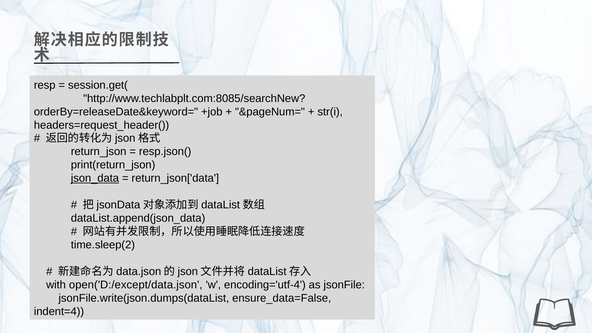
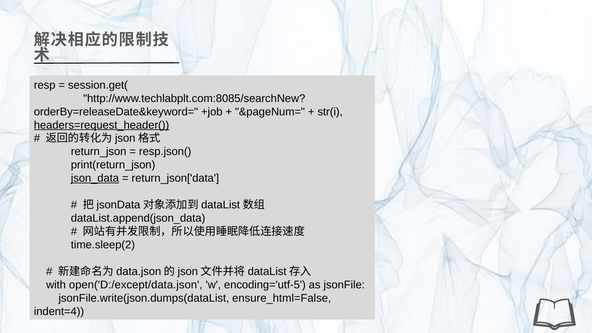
headers=request_header( underline: none -> present
encoding='utf-4: encoding='utf-4 -> encoding='utf-5
ensure_data=False: ensure_data=False -> ensure_html=False
